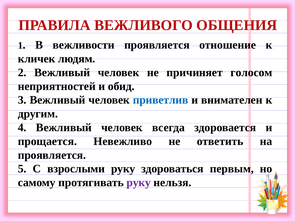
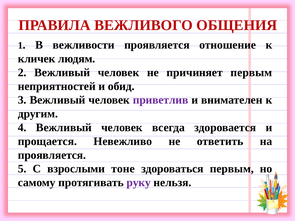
причиняет голосом: голосом -> первым
приветлив colour: blue -> purple
взрослыми руку: руку -> тоне
